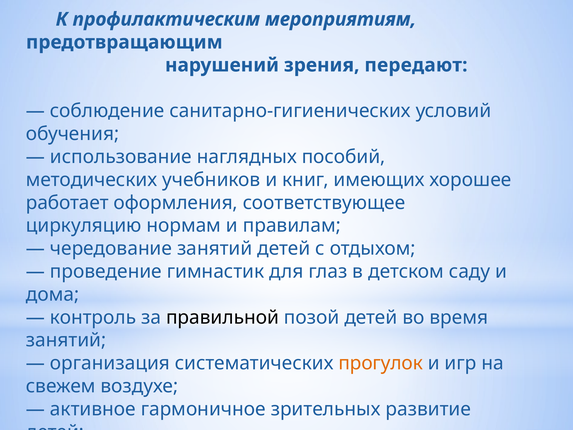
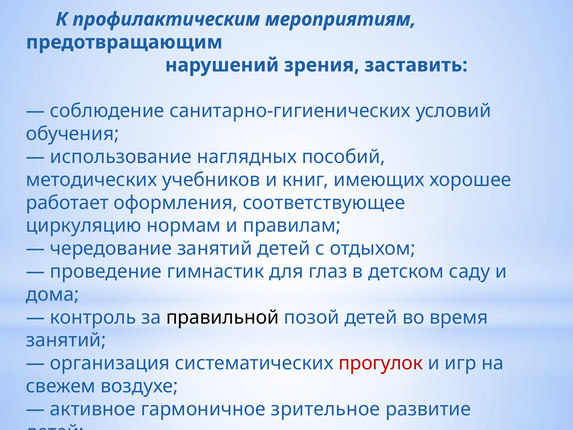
передают: передают -> заставить
прогулок colour: orange -> red
гармоничное зрительных: зрительных -> зрительное
